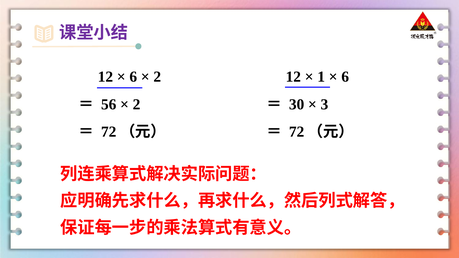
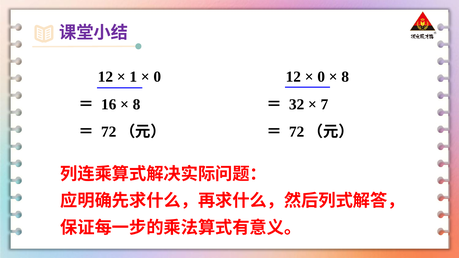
6 at (133, 77): 6 -> 1
2 at (157, 77): 2 -> 0
1 at (321, 77): 1 -> 0
6 at (345, 77): 6 -> 8
56: 56 -> 16
2 at (137, 104): 2 -> 8
30: 30 -> 32
3: 3 -> 7
